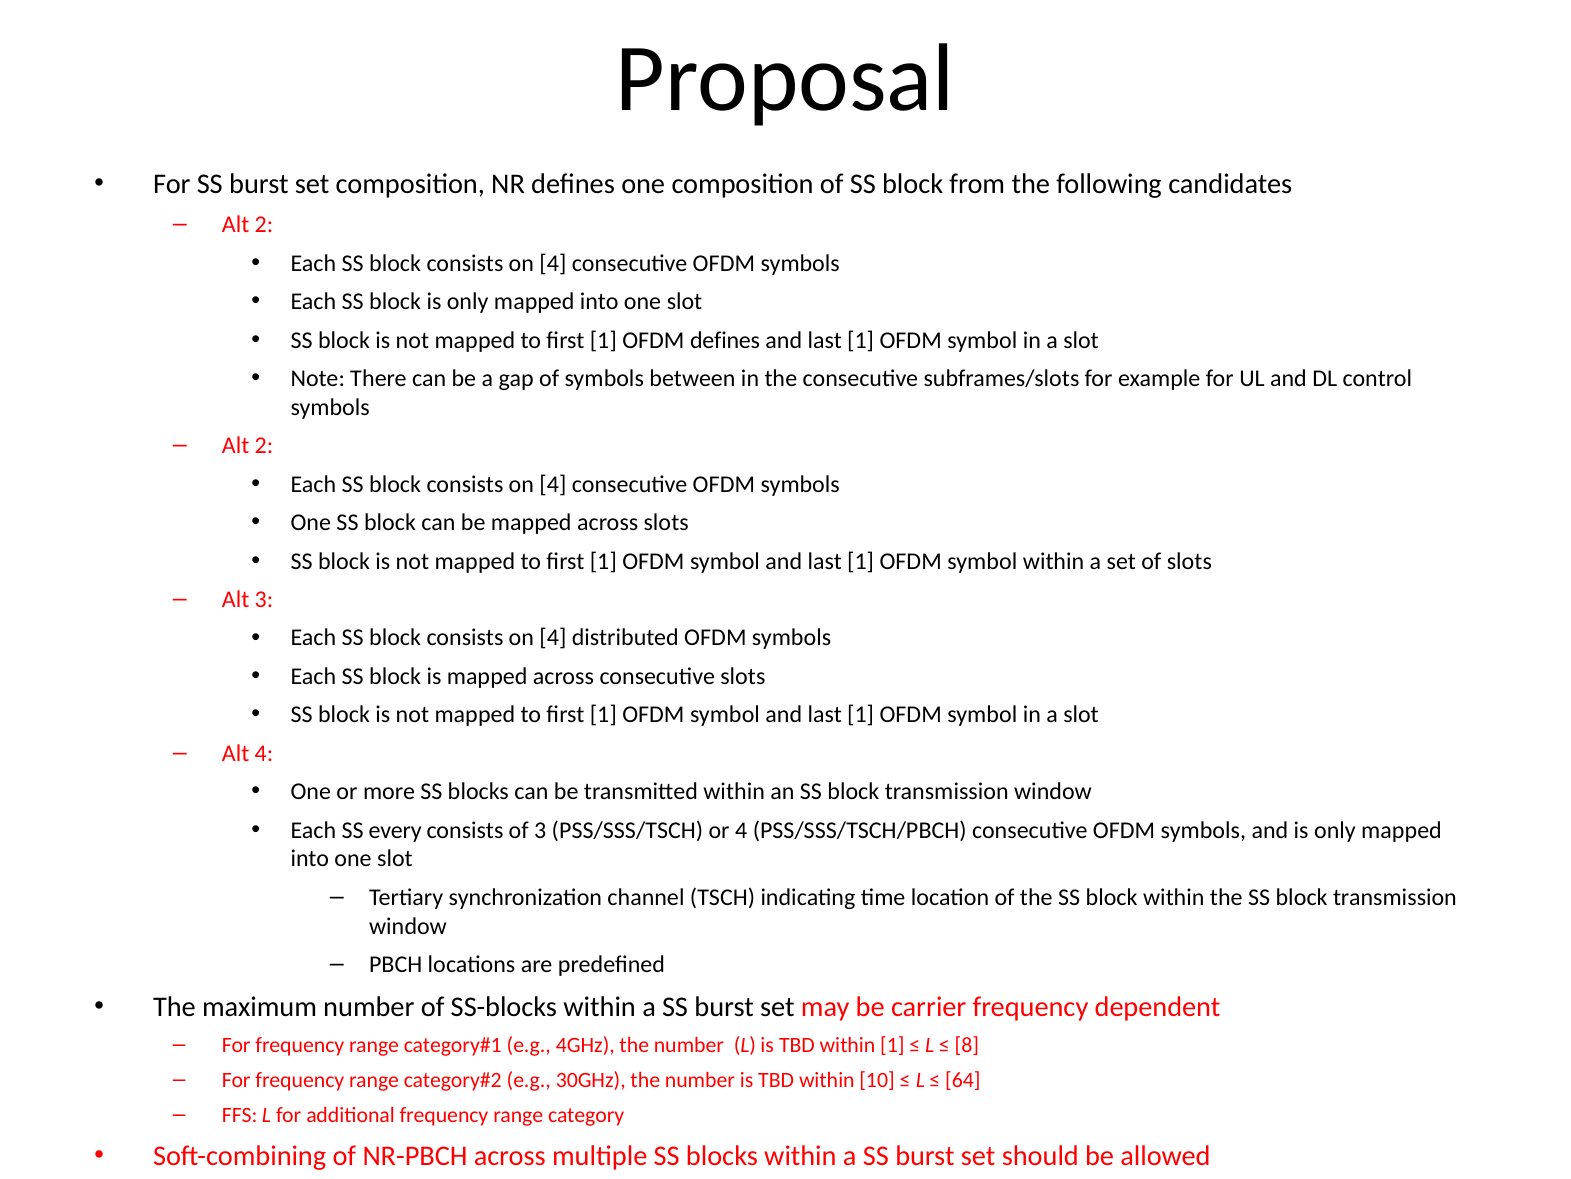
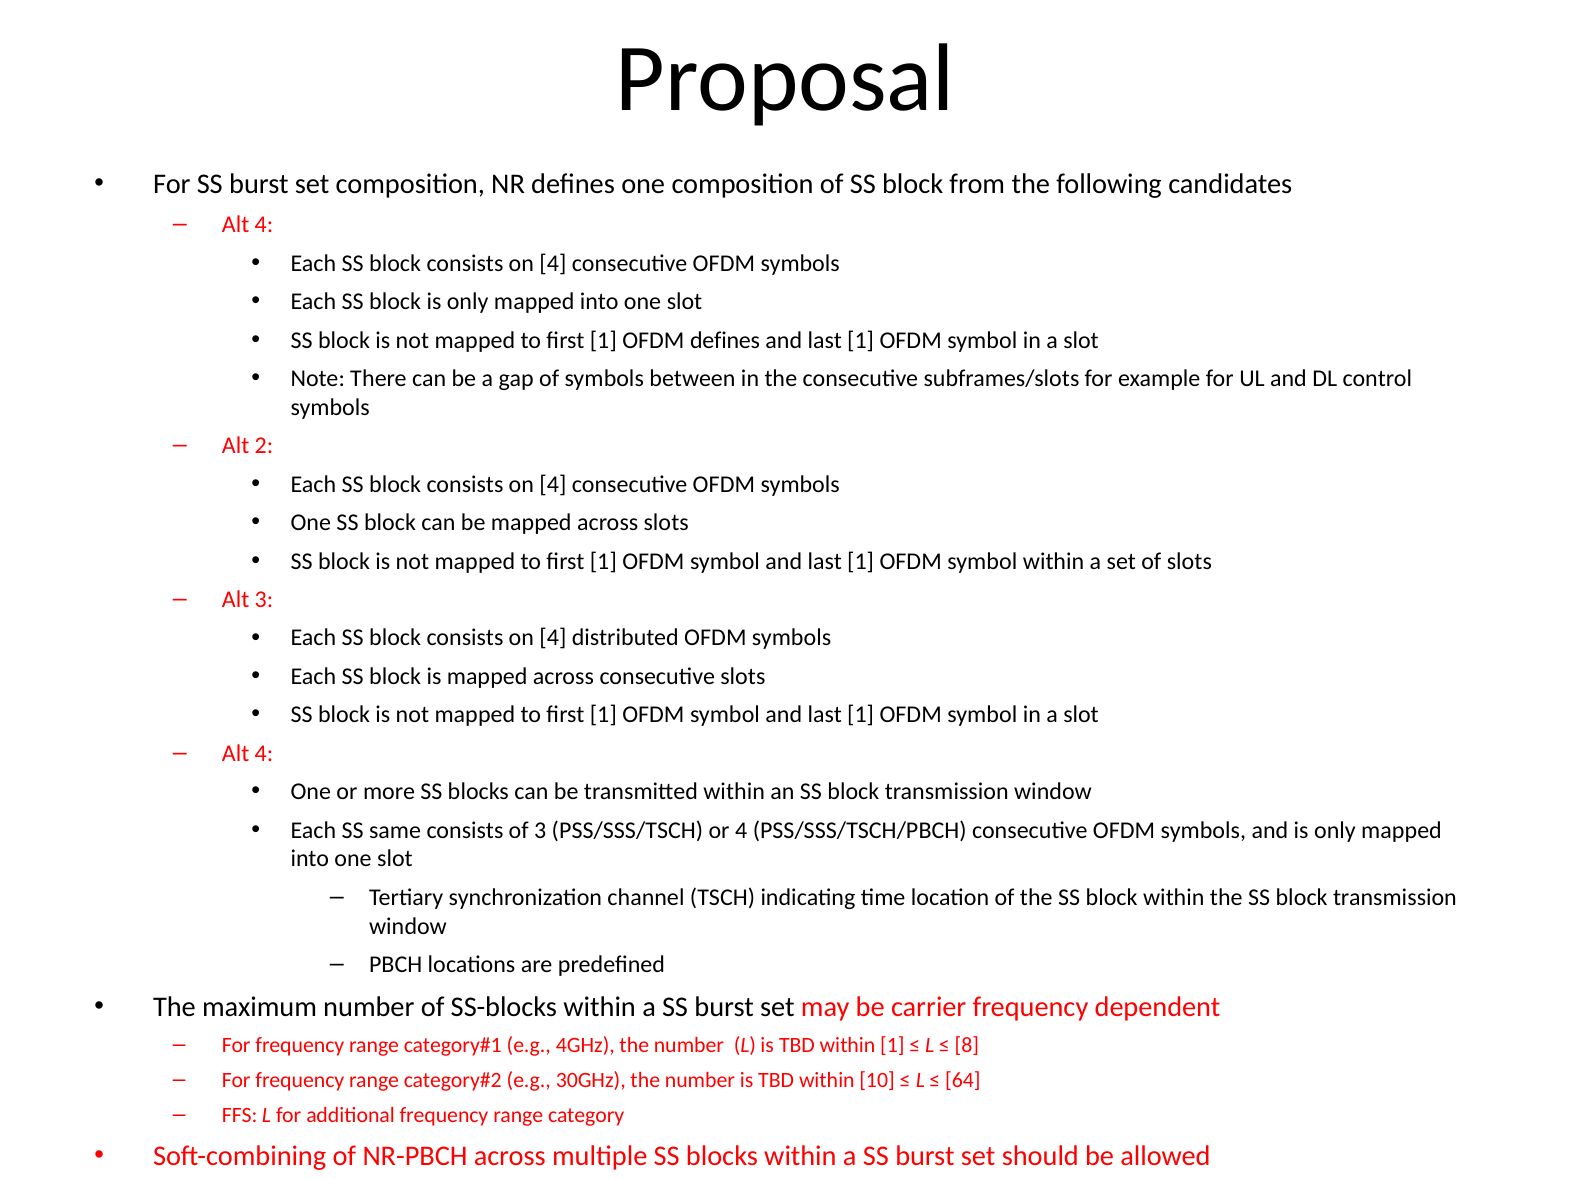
2 at (264, 225): 2 -> 4
every: every -> same
